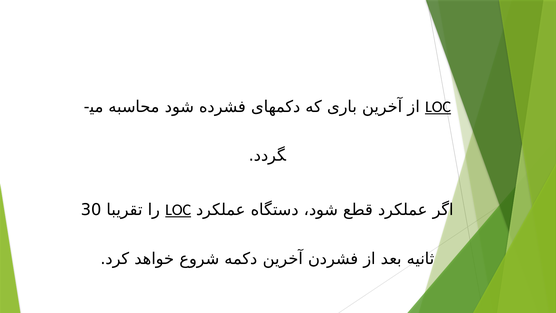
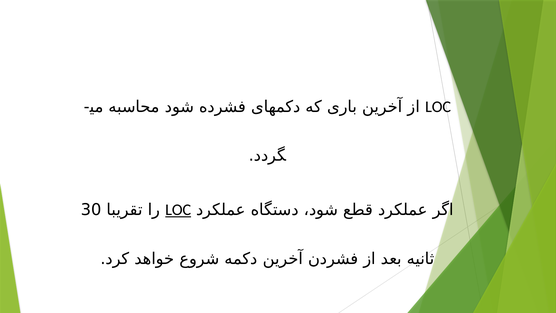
LOC at (438, 107) underline: present -> none
